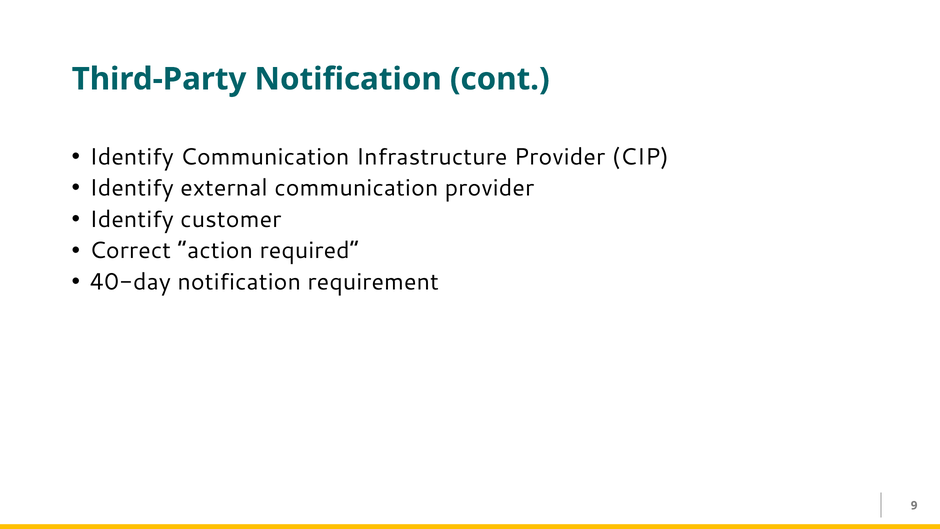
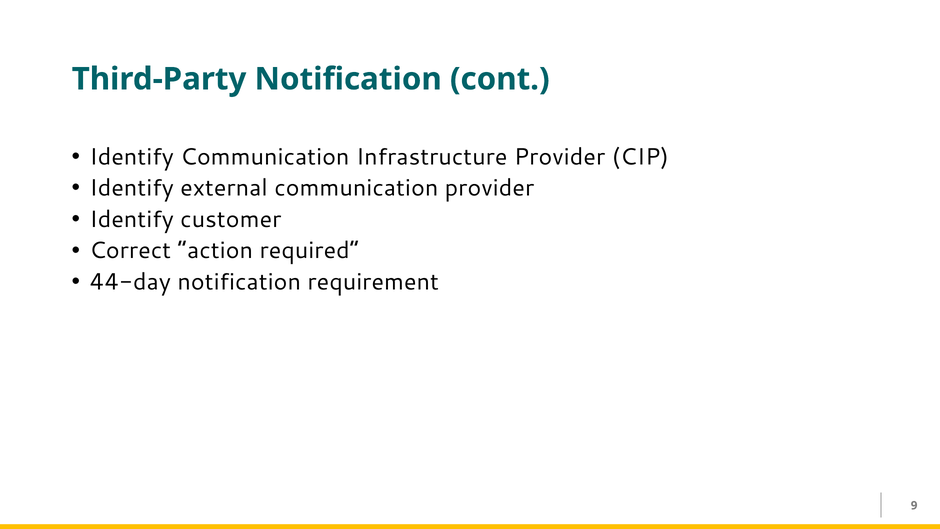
40-day: 40-day -> 44-day
